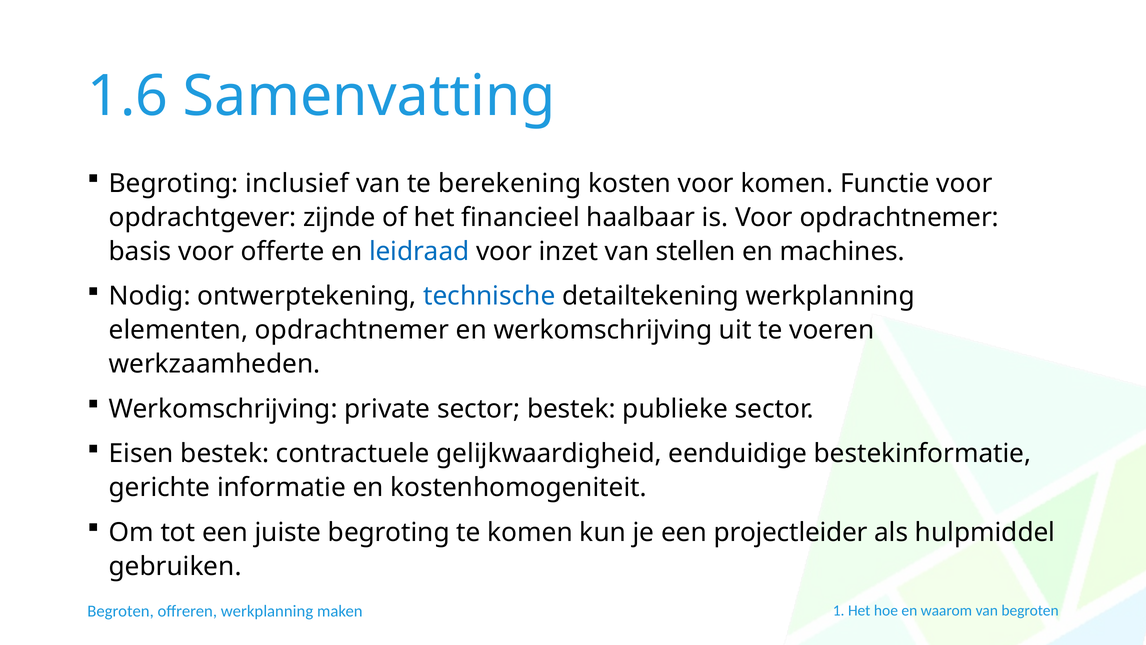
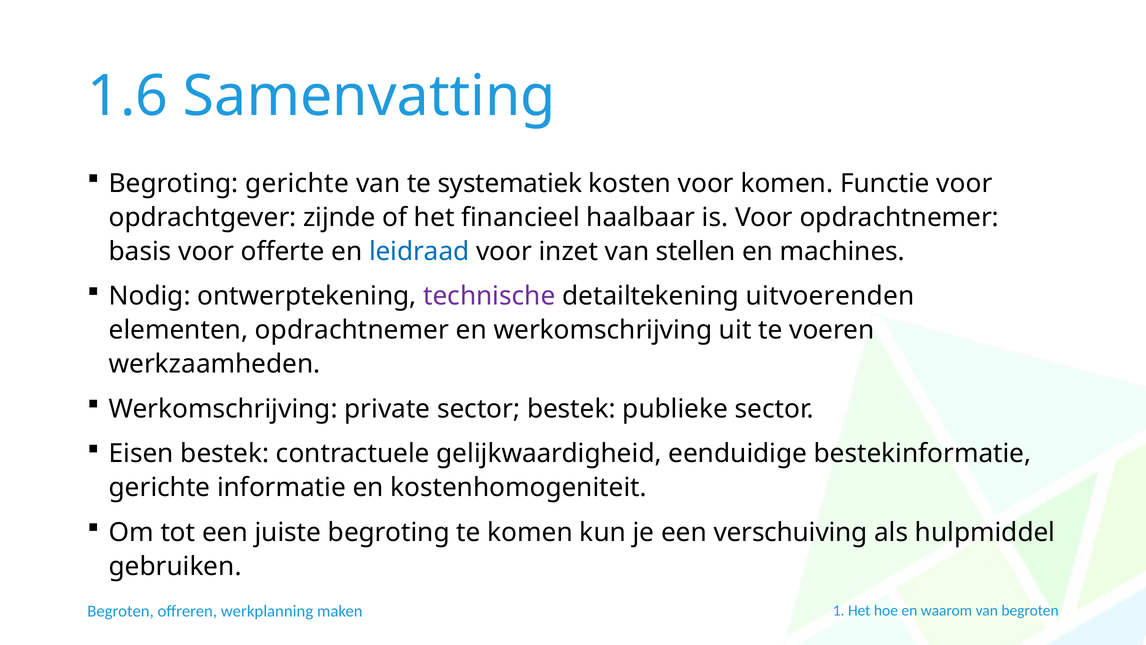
Begroting inclusief: inclusief -> gerichte
berekening: berekening -> systematiek
technische colour: blue -> purple
detailtekening werkplanning: werkplanning -> uitvoerenden
projectleider: projectleider -> verschuiving
